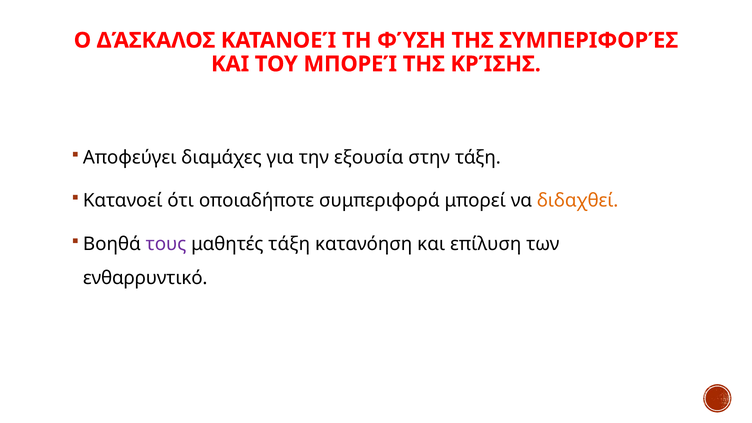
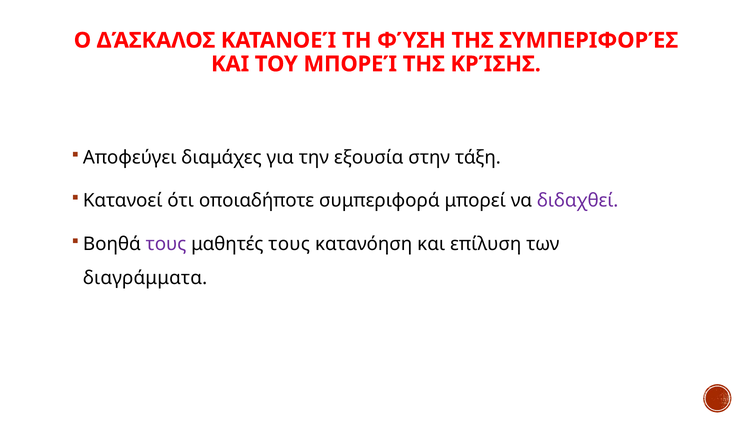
διδαχθεί colour: orange -> purple
μαθητές τάξη: τάξη -> τους
ενθαρρυντικό: ενθαρρυντικό -> διαγράμματα
